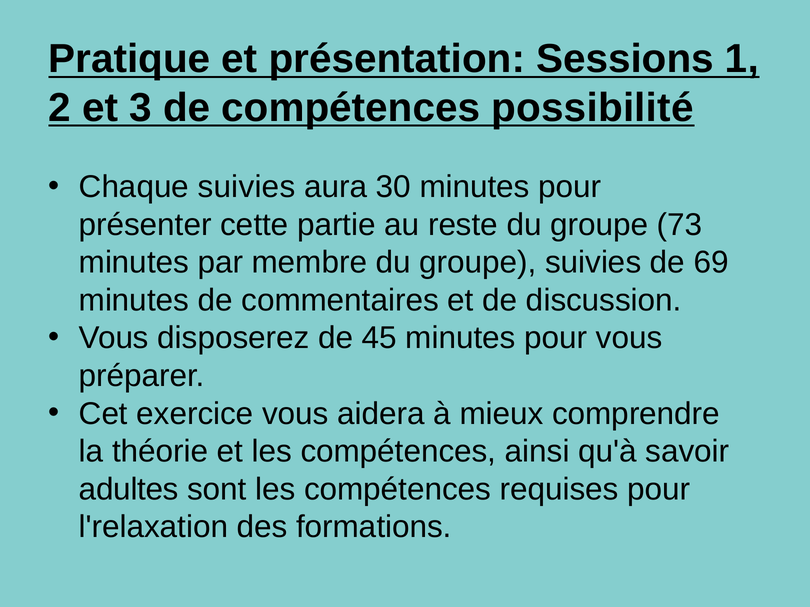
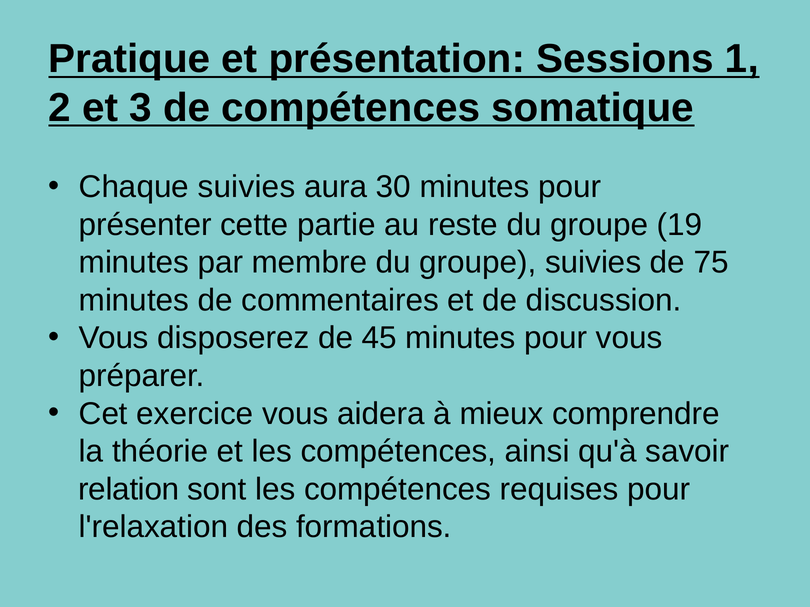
possibilité: possibilité -> somatique
73: 73 -> 19
69: 69 -> 75
adultes: adultes -> relation
